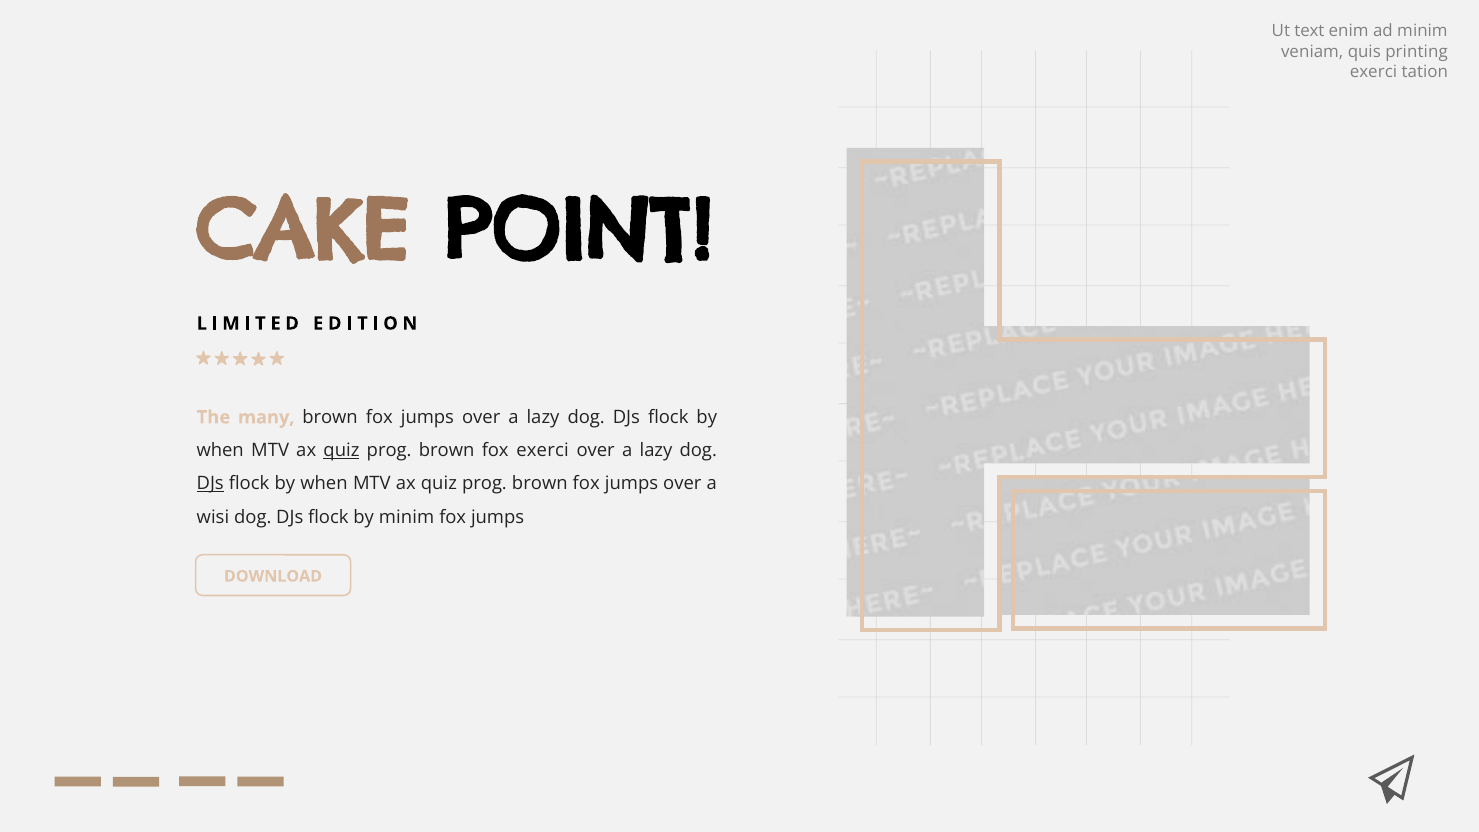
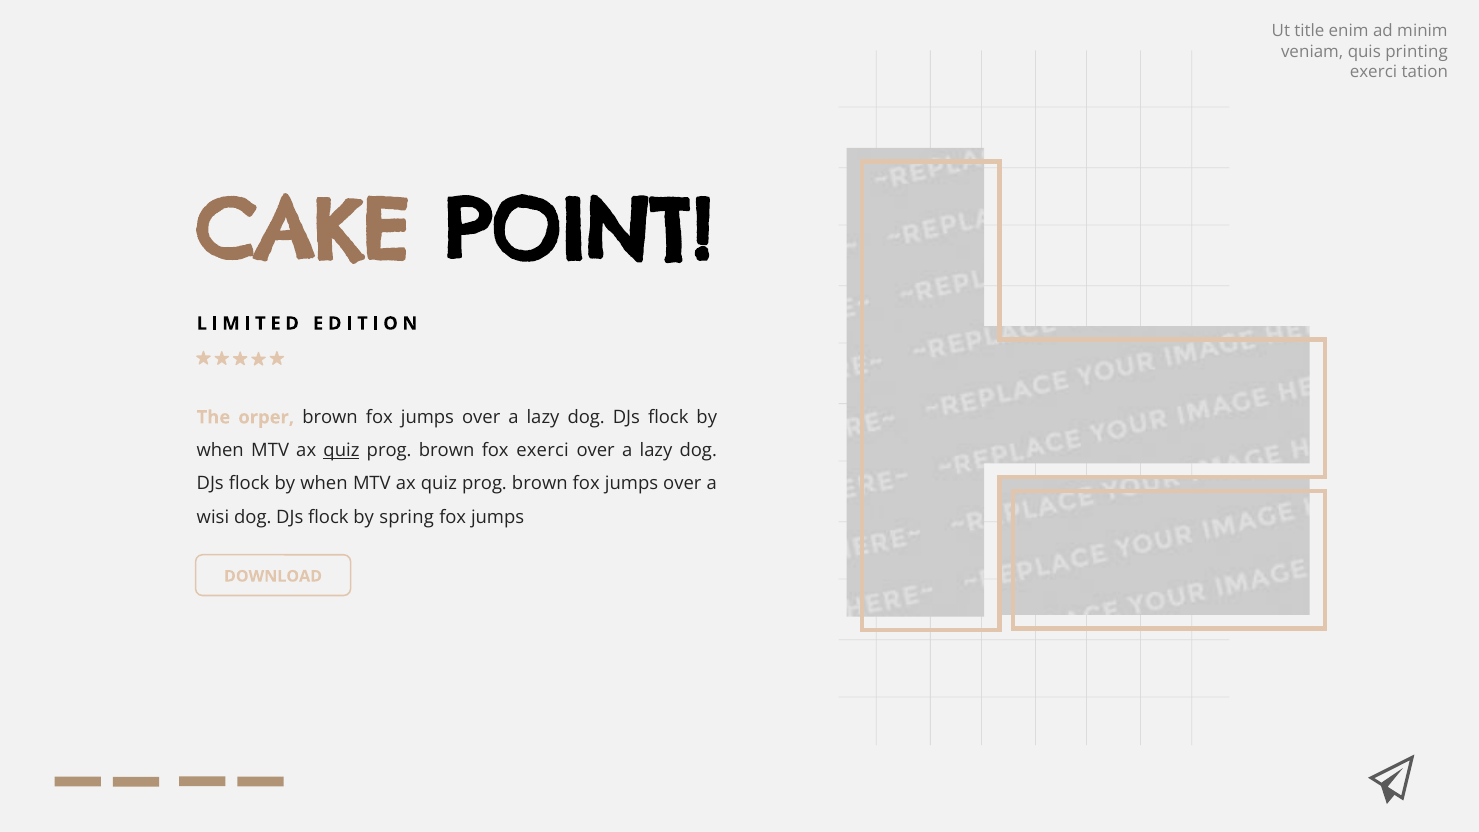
text: text -> title
many: many -> orper
DJs at (210, 484) underline: present -> none
by minim: minim -> spring
